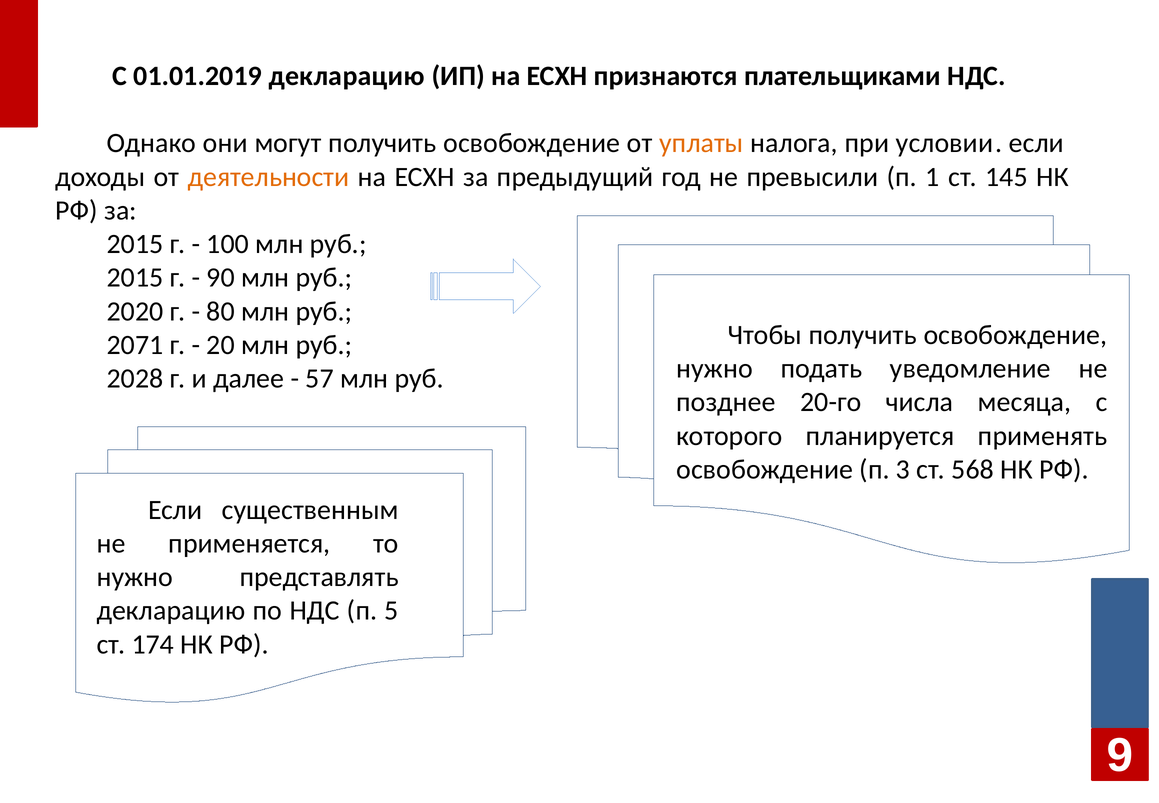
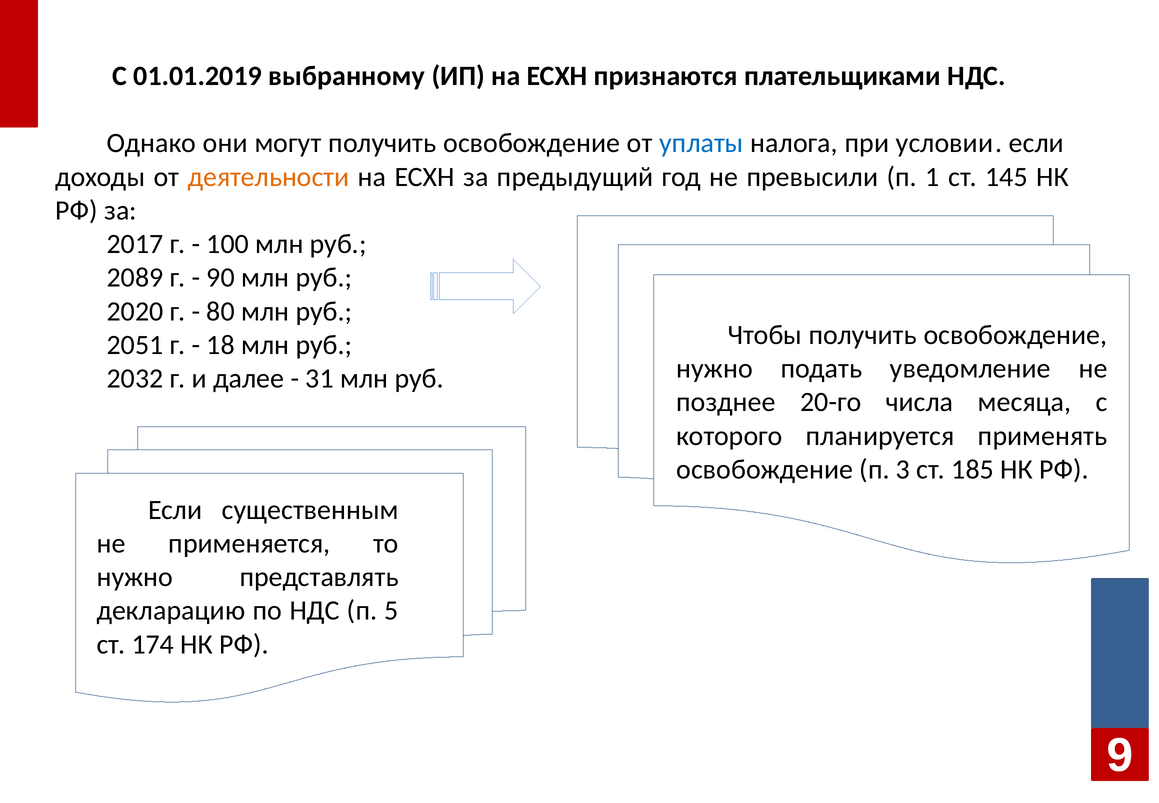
01.01.2019 декларацию: декларацию -> выбранному
уплаты colour: orange -> blue
2015 at (135, 244): 2015 -> 2017
2015 at (135, 278): 2015 -> 2089
2071: 2071 -> 2051
20: 20 -> 18
2028: 2028 -> 2032
57: 57 -> 31
568: 568 -> 185
